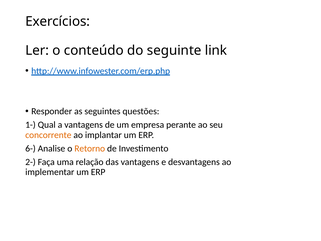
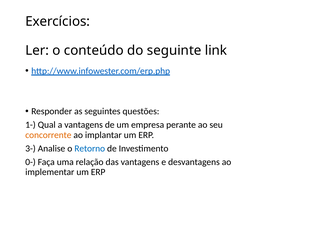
6-: 6- -> 3-
Retorno colour: orange -> blue
2-: 2- -> 0-
